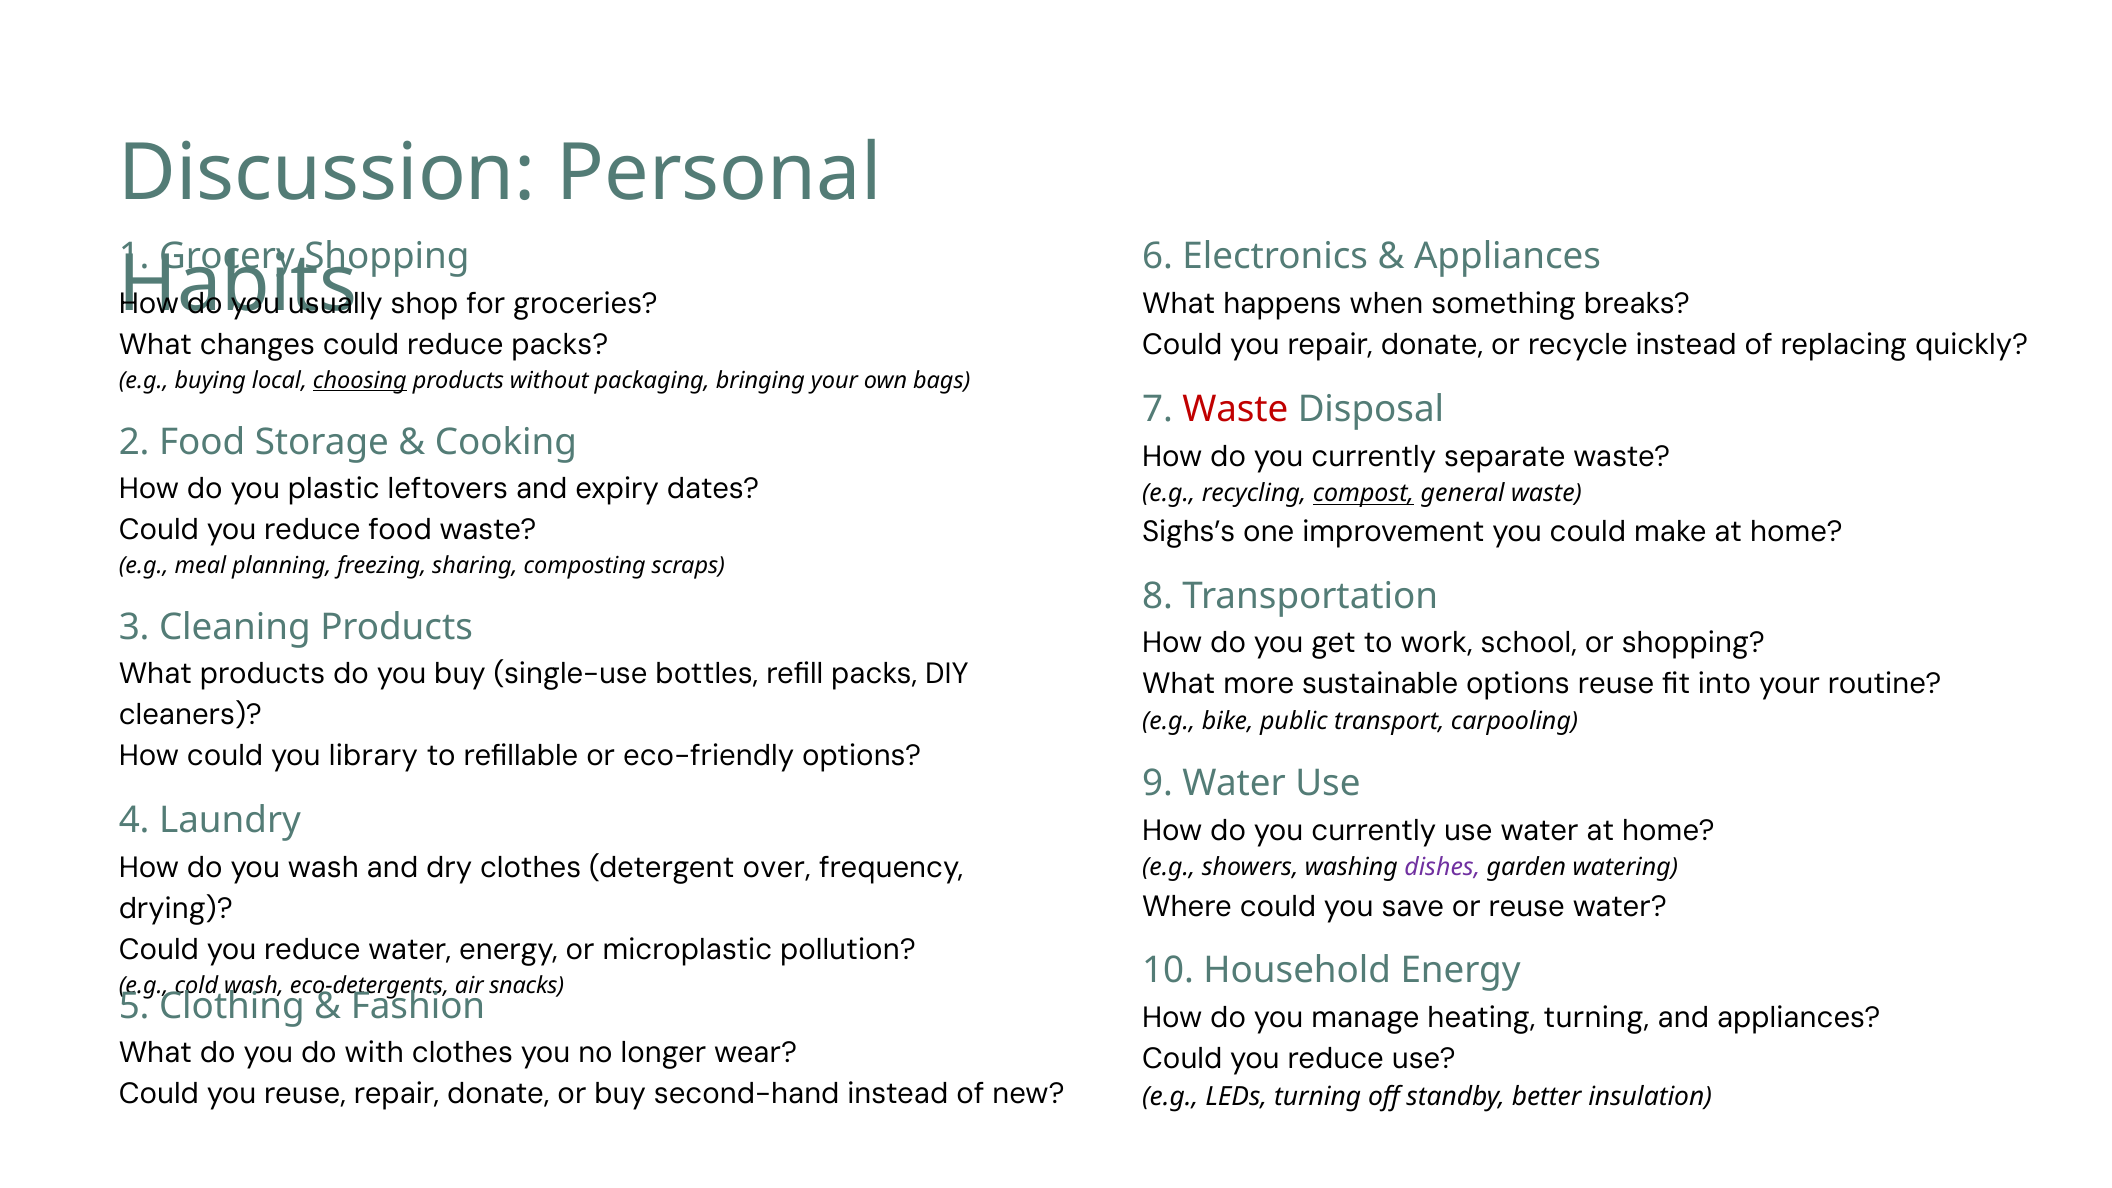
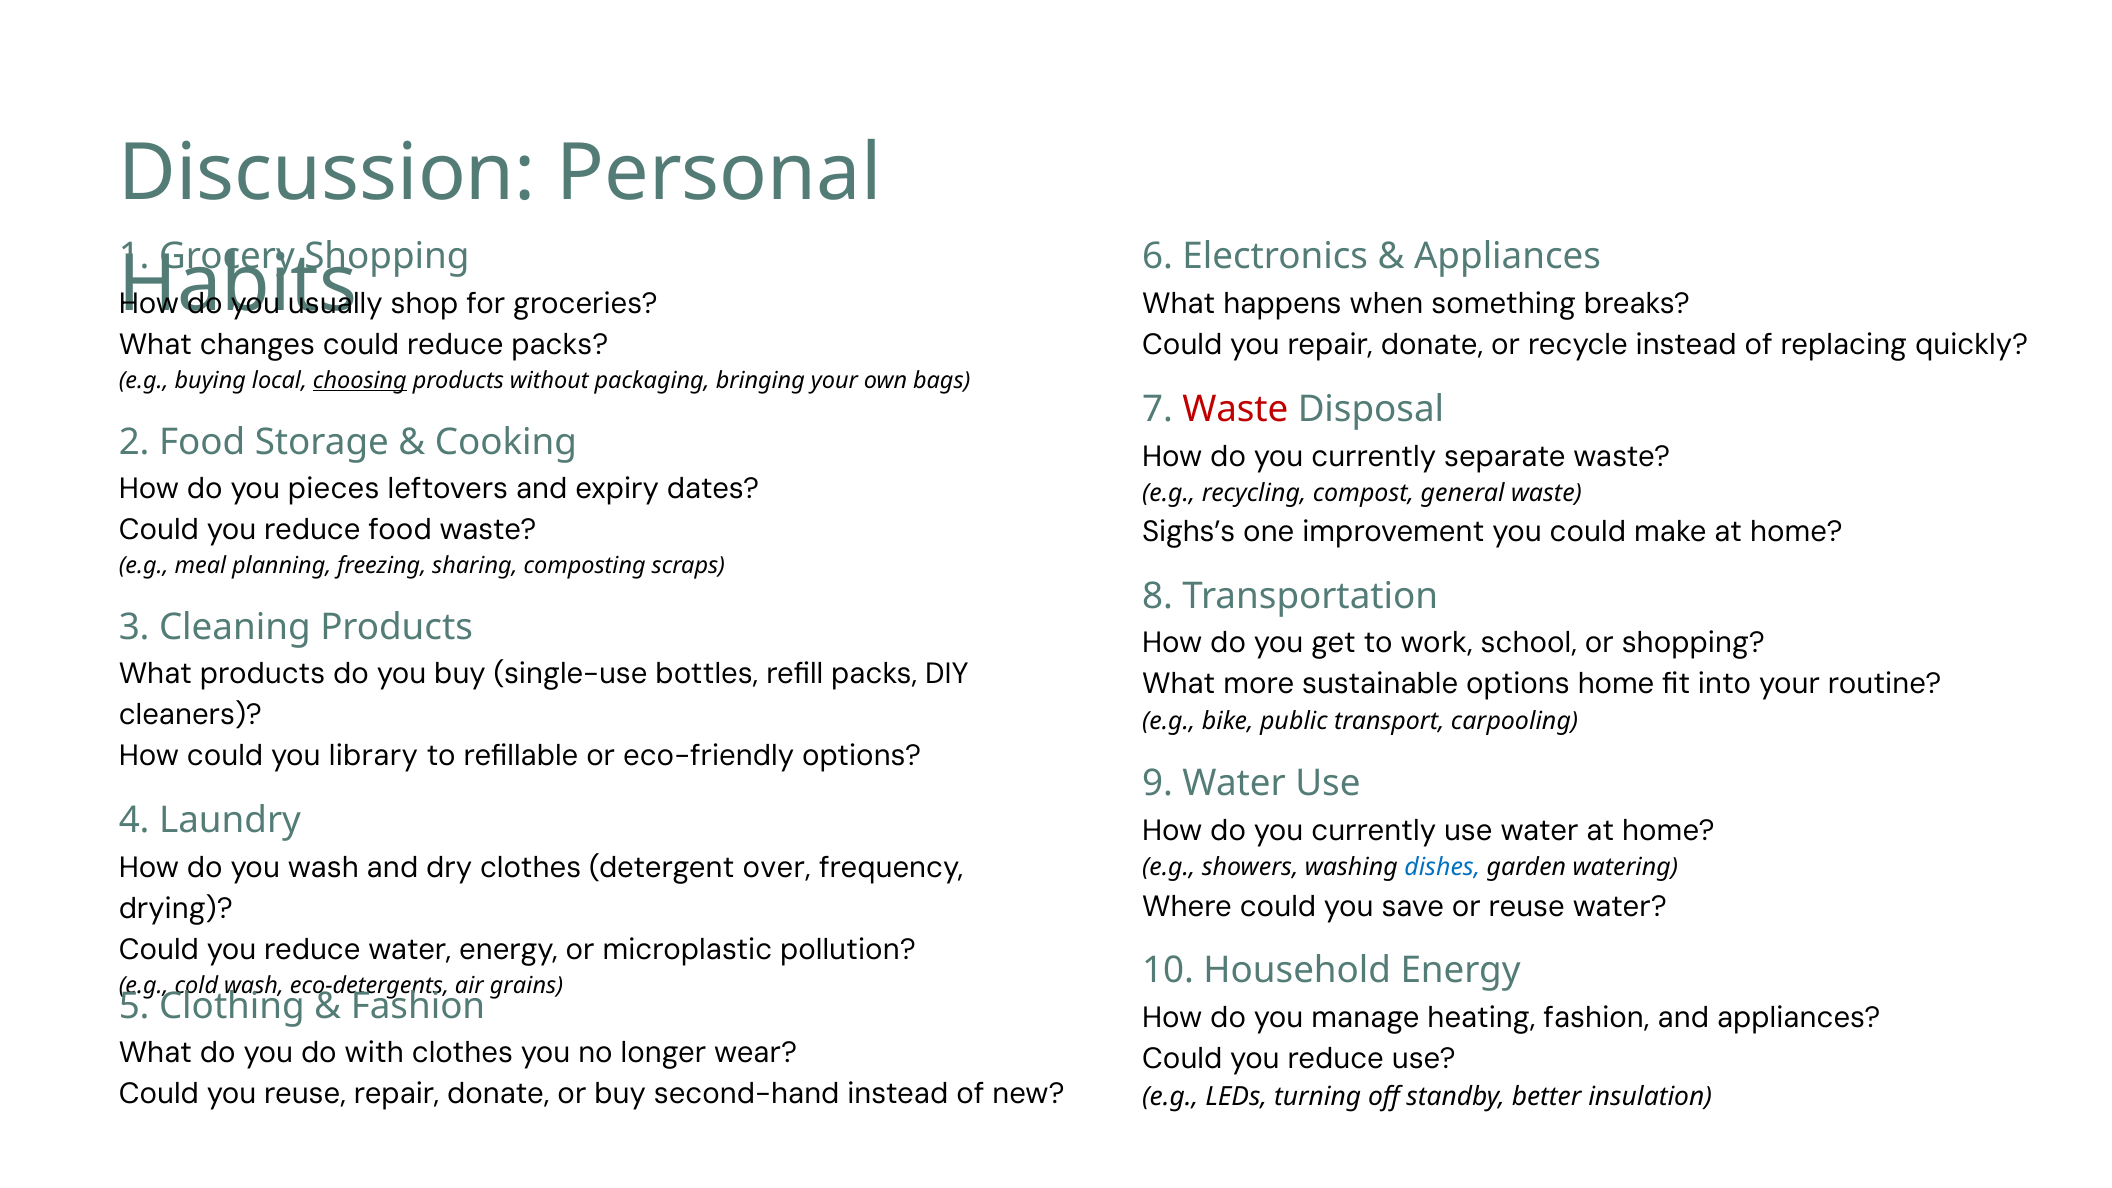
plastic: plastic -> pieces
compost underline: present -> none
options reuse: reuse -> home
dishes colour: purple -> blue
snacks: snacks -> grains
heating turning: turning -> fashion
